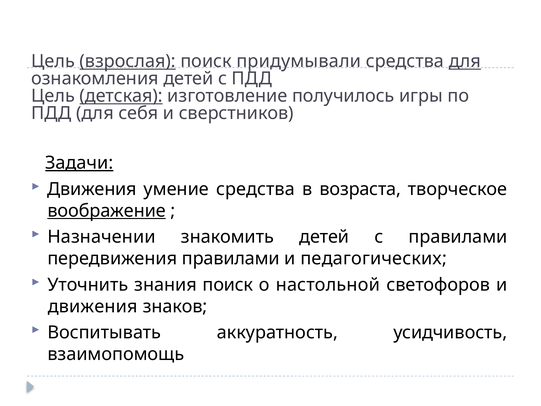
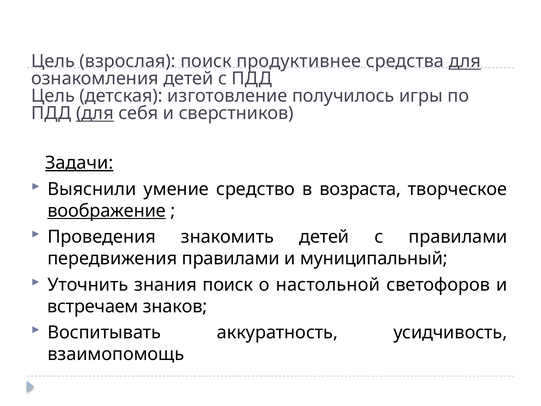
взрослая underline: present -> none
придумывали: придумывали -> продуктивнее
детская underline: present -> none
для at (95, 113) underline: none -> present
Движения at (92, 189): Движения -> Выяснили
умение средства: средства -> средство
Назначении: Назначении -> Проведения
педагогических: педагогических -> муниципальный
движения at (93, 306): движения -> встречаем
